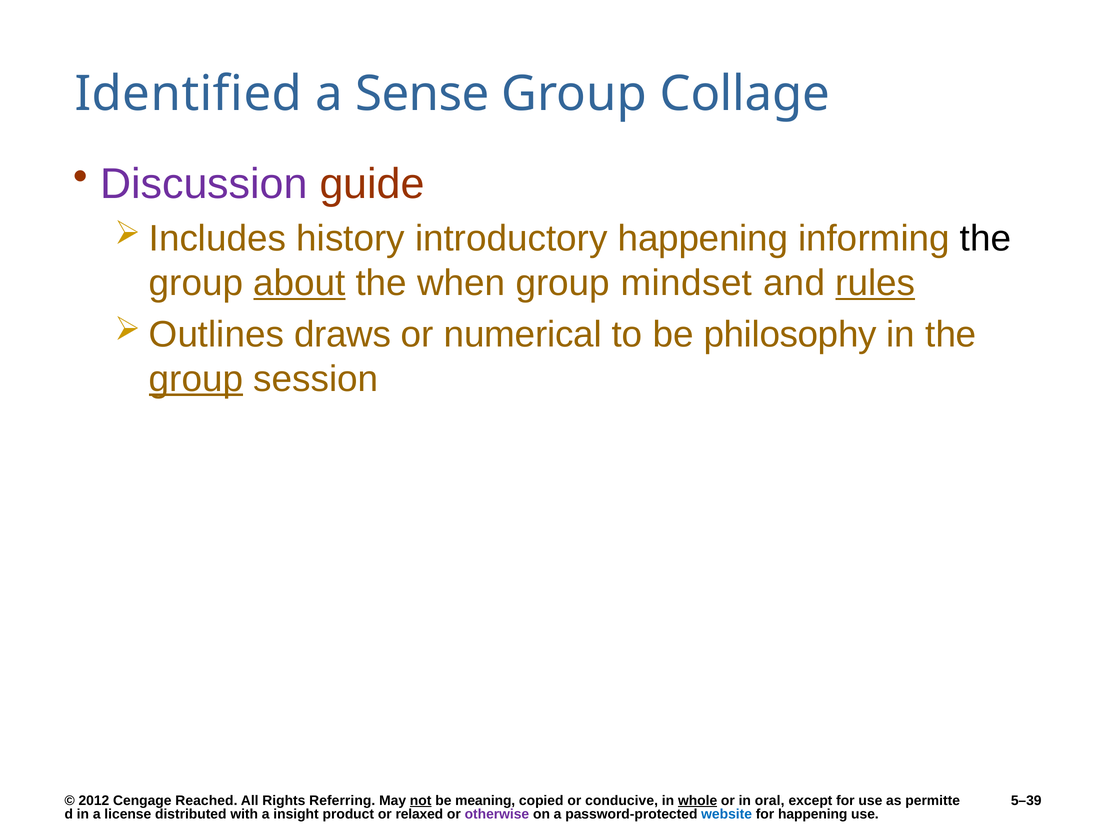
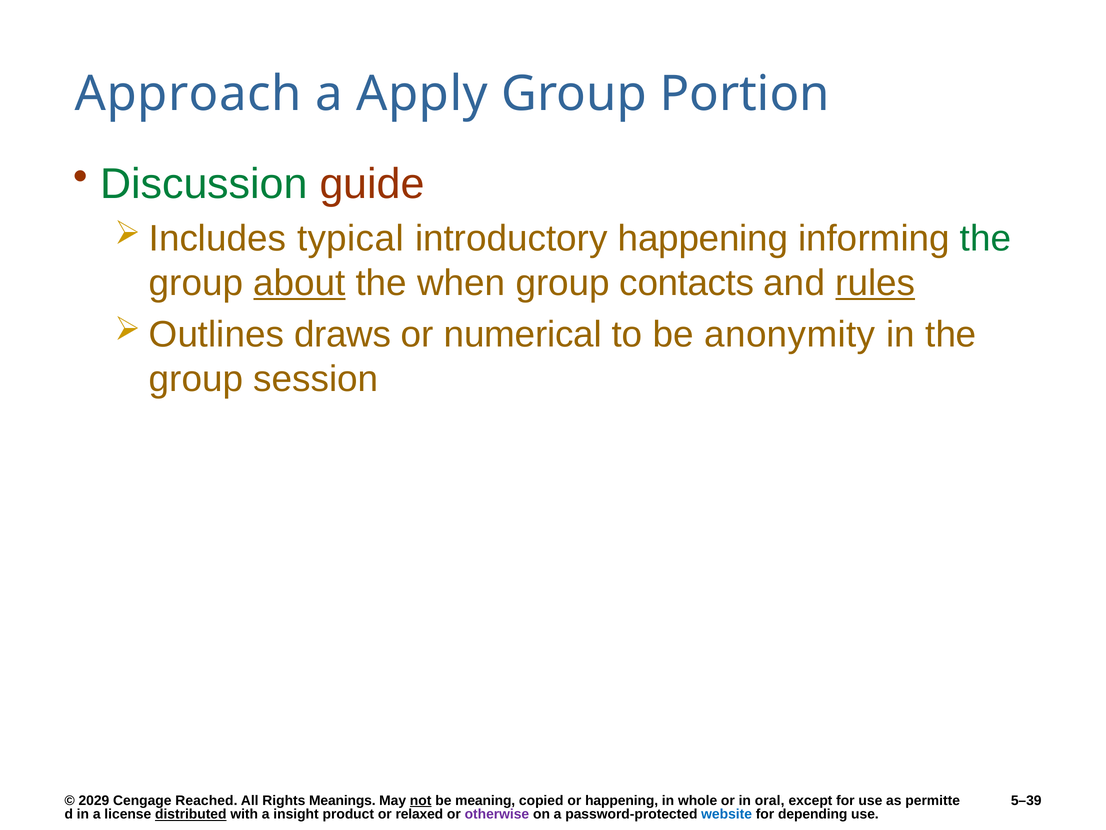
Identified: Identified -> Approach
Sense: Sense -> Apply
Collage: Collage -> Portion
Discussion colour: purple -> green
history: history -> typical
the at (986, 239) colour: black -> green
mindset: mindset -> contacts
philosophy: philosophy -> anonymity
group at (196, 379) underline: present -> none
2012: 2012 -> 2029
Referring: Referring -> Meanings
or conducive: conducive -> happening
whole underline: present -> none
distributed underline: none -> present
for happening: happening -> depending
